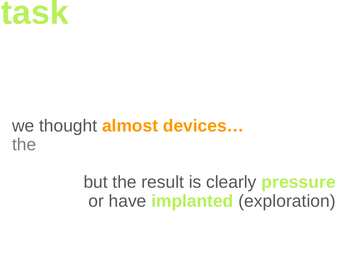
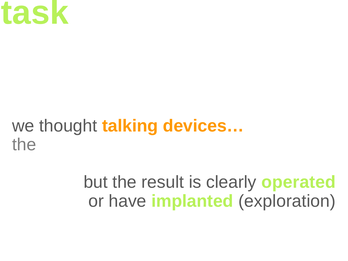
almost: almost -> talking
pressure: pressure -> operated
